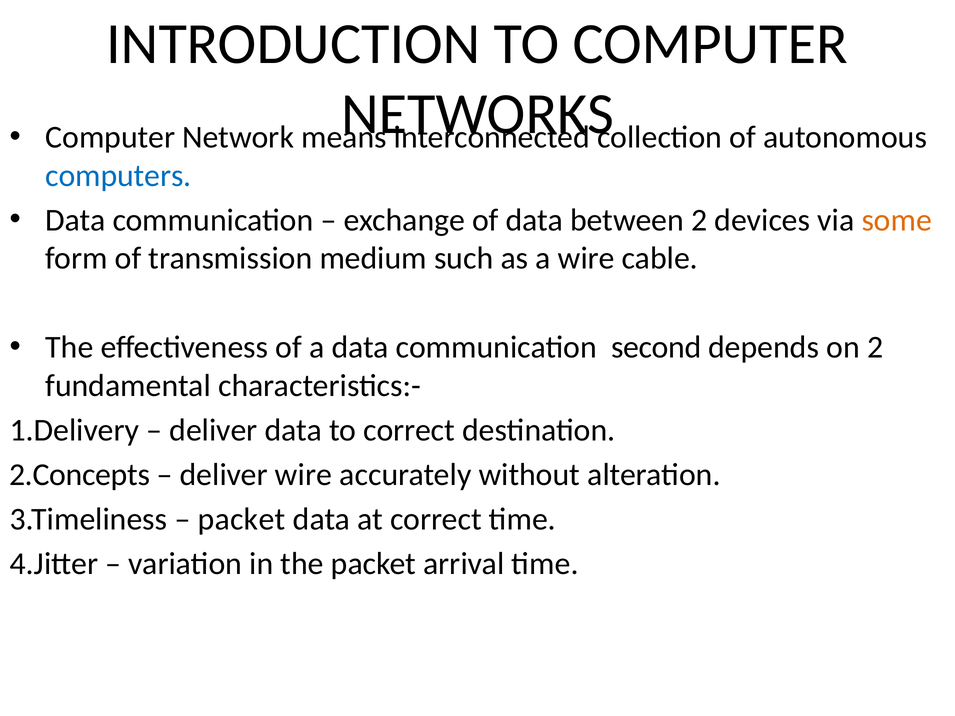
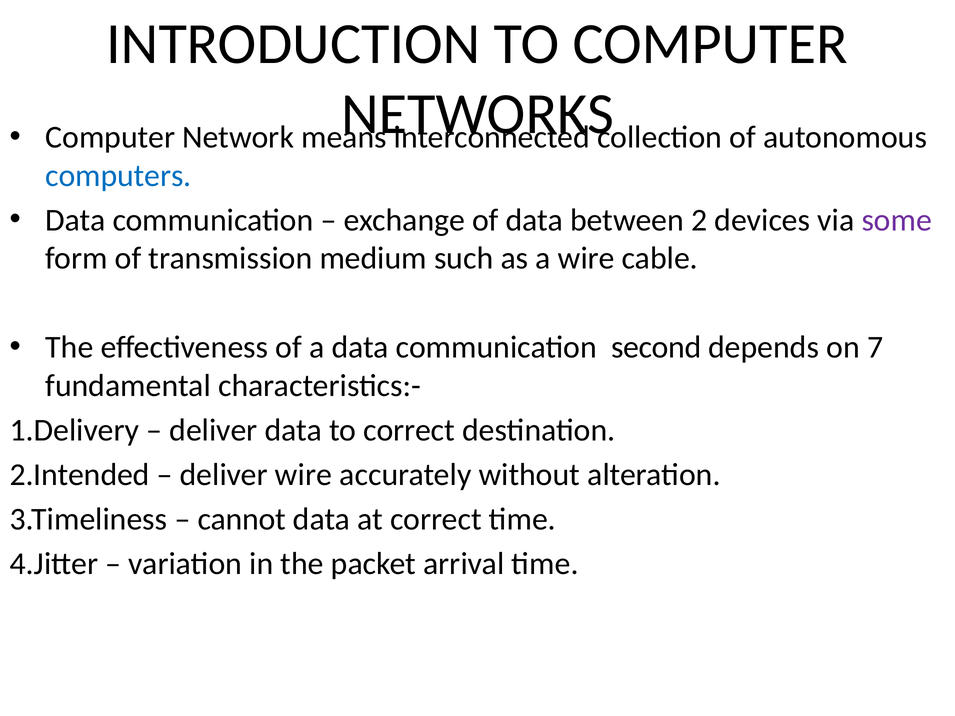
some colour: orange -> purple
on 2: 2 -> 7
2.Concepts: 2.Concepts -> 2.Intended
packet at (242, 519): packet -> cannot
